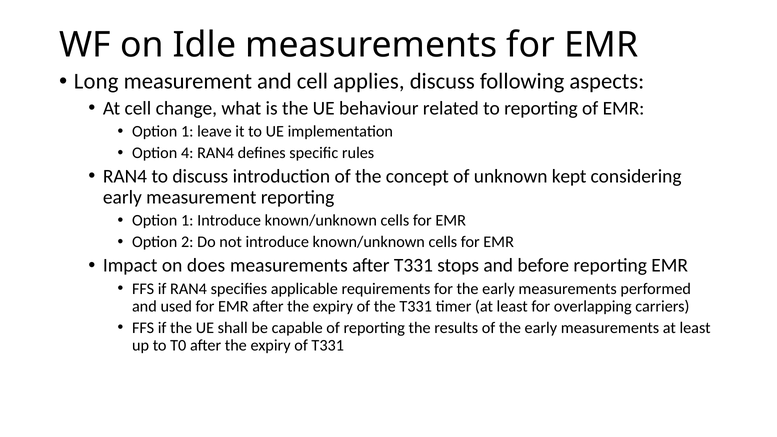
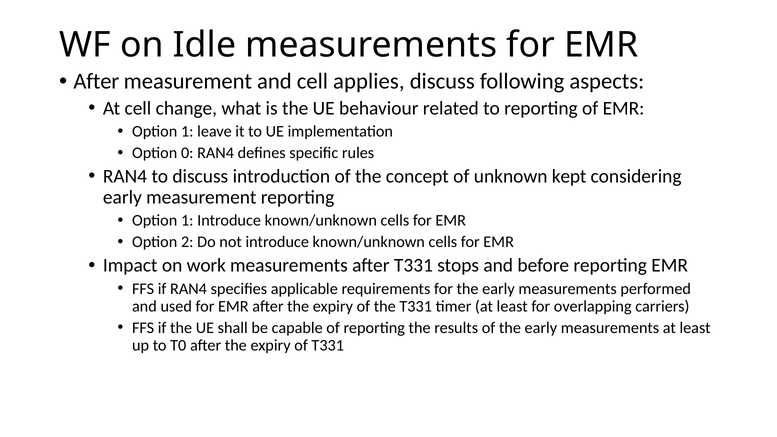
Long at (96, 81): Long -> After
4: 4 -> 0
does: does -> work
